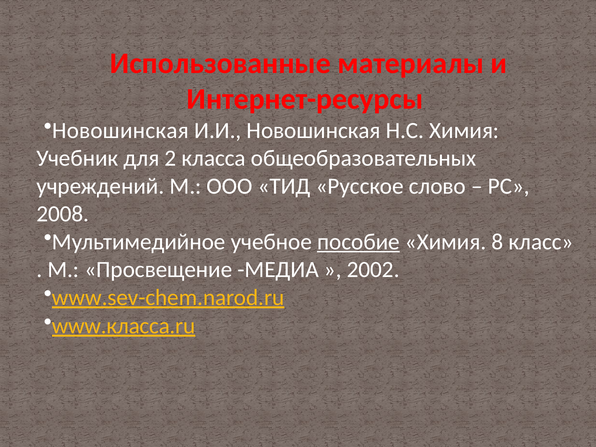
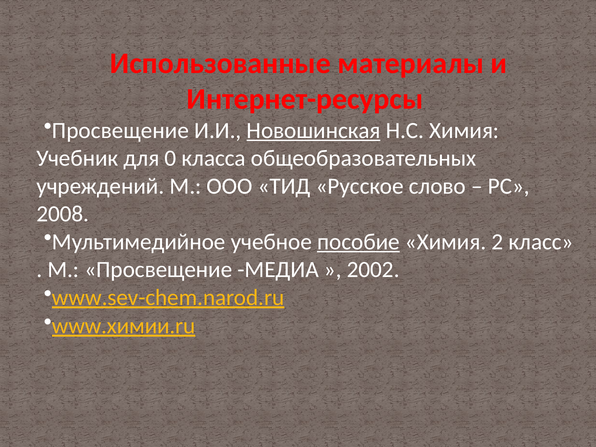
Новошинская at (120, 130): Новошинская -> Просвещение
Новошинская at (314, 130) underline: none -> present
2: 2 -> 0
8: 8 -> 2
www.класса.ru: www.класса.ru -> www.химии.ru
